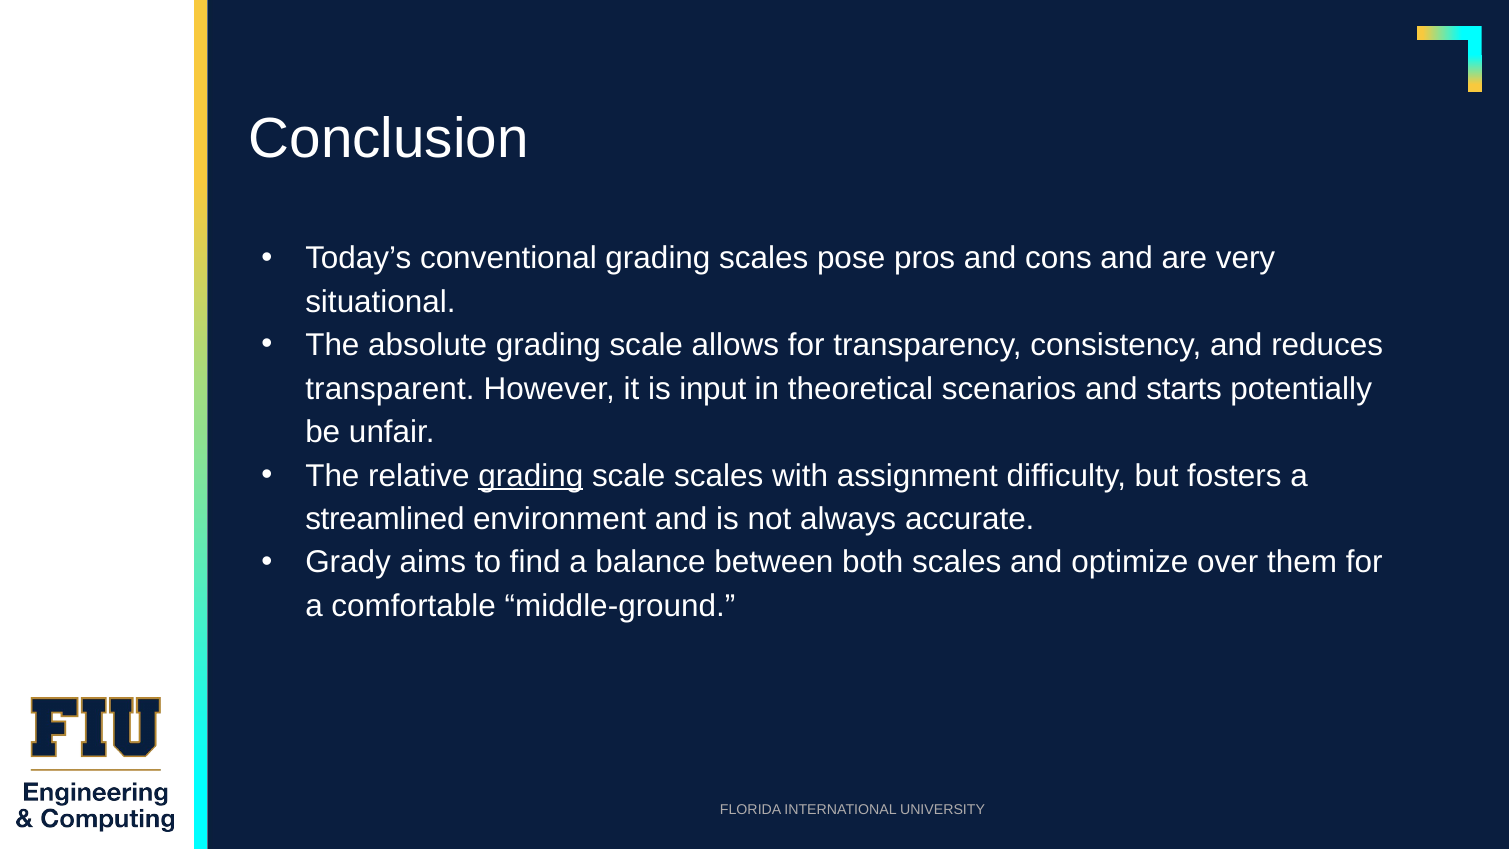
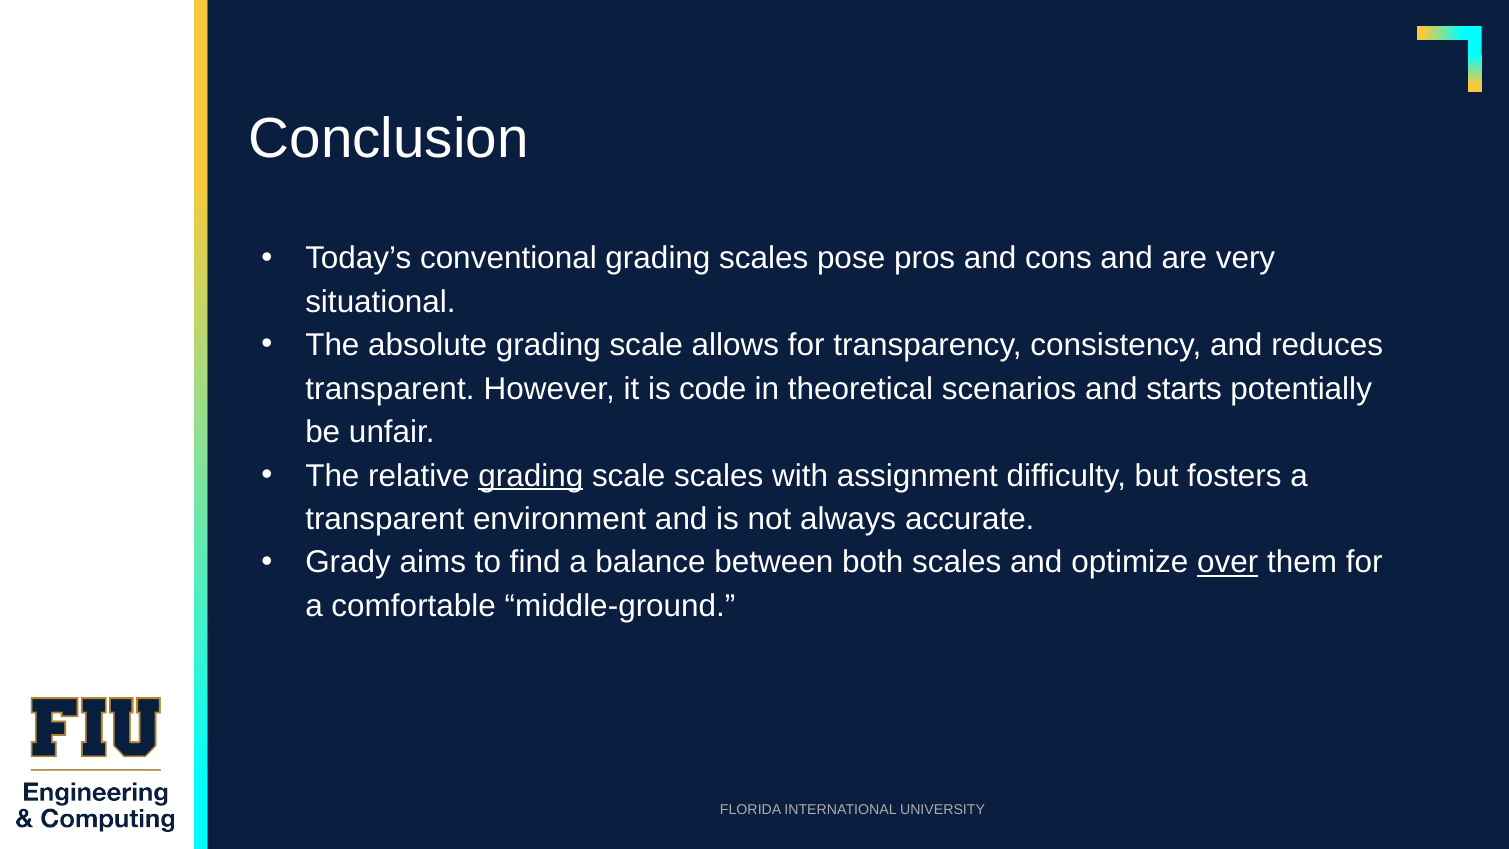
input: input -> code
streamlined at (385, 519): streamlined -> transparent
over underline: none -> present
